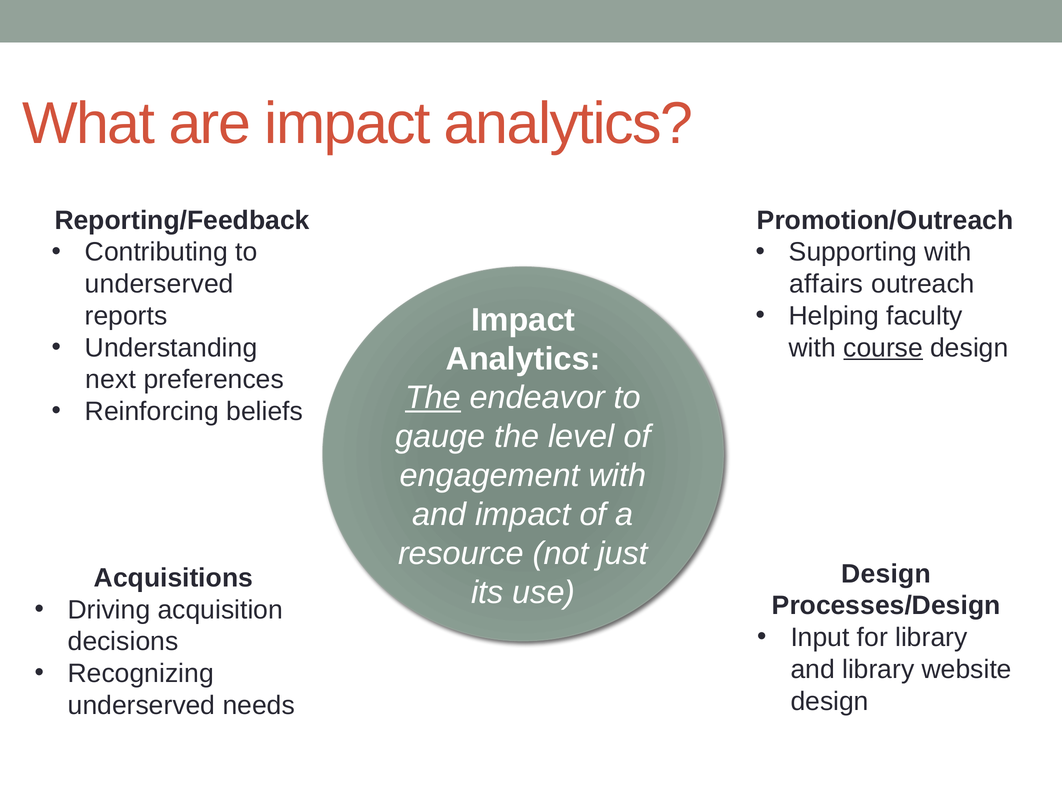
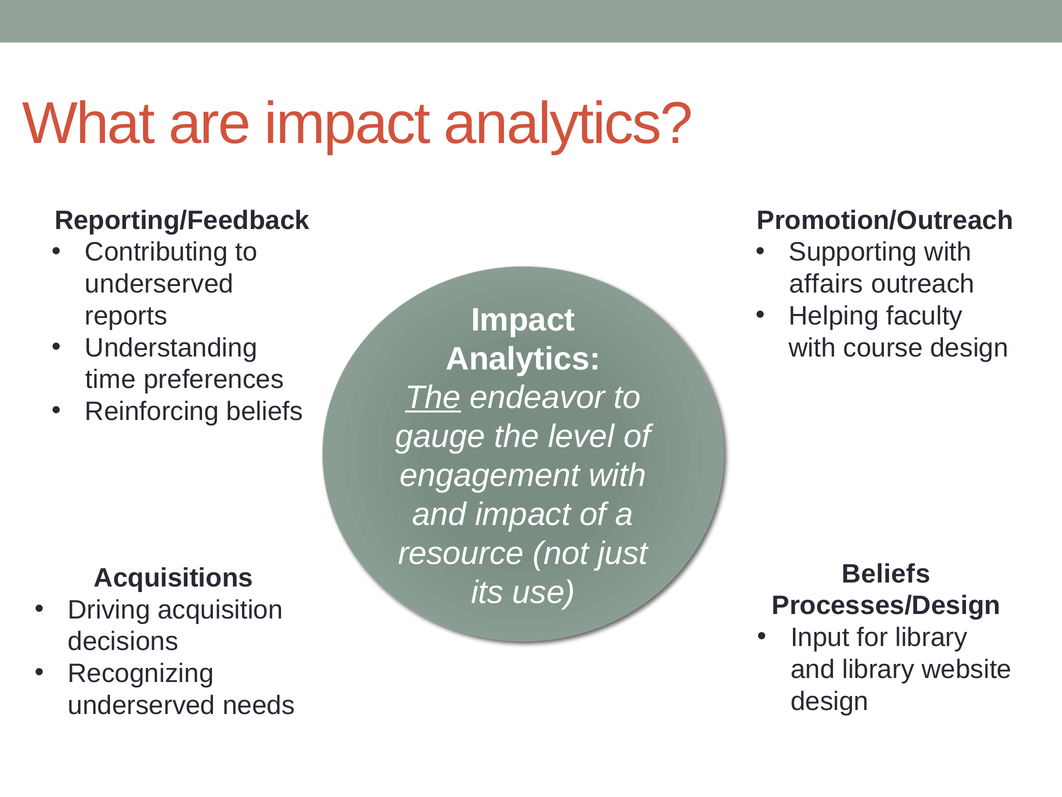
course underline: present -> none
next: next -> time
Design at (886, 573): Design -> Beliefs
